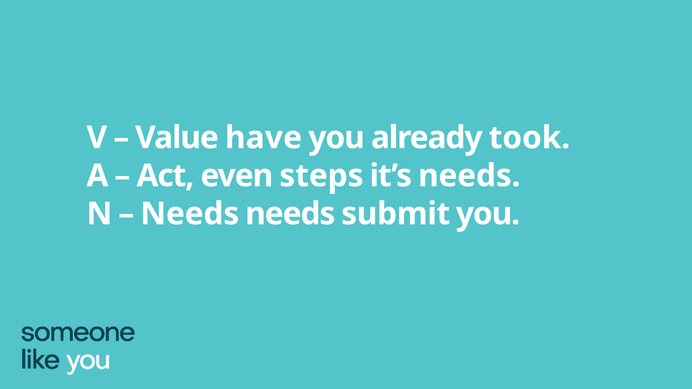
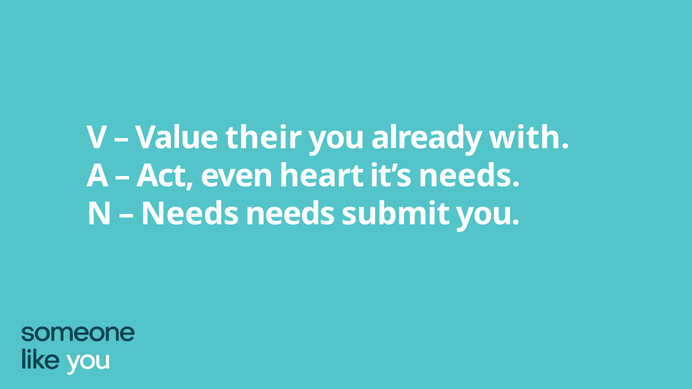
have: have -> their
took: took -> with
steps: steps -> heart
